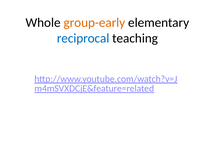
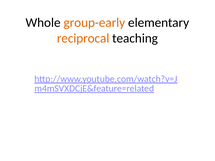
reciprocal colour: blue -> orange
